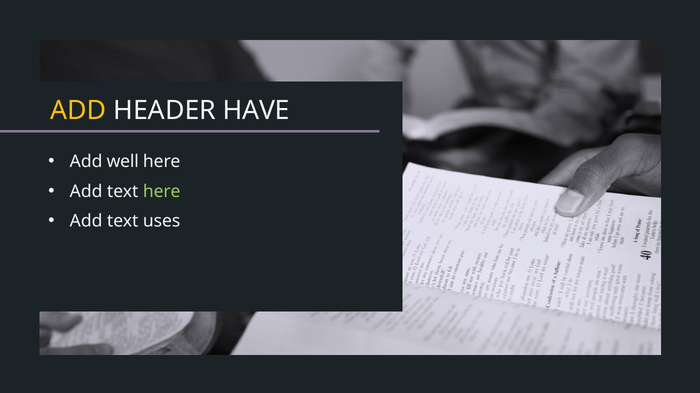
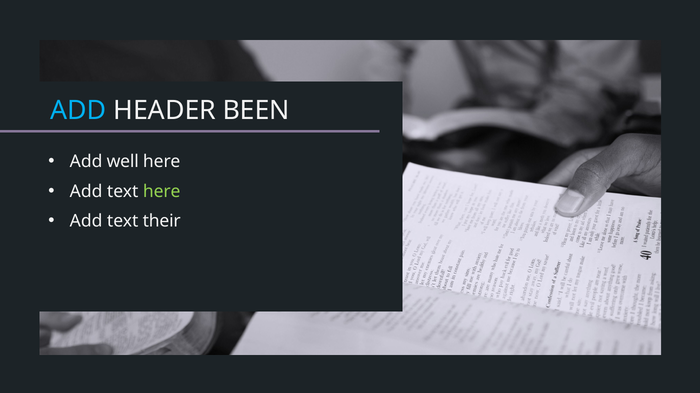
ADD at (78, 111) colour: yellow -> light blue
HAVE: HAVE -> BEEN
uses: uses -> their
